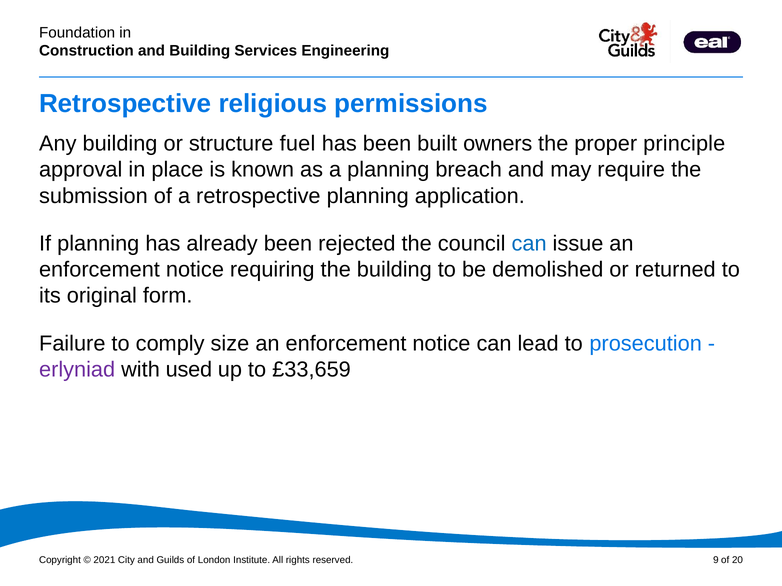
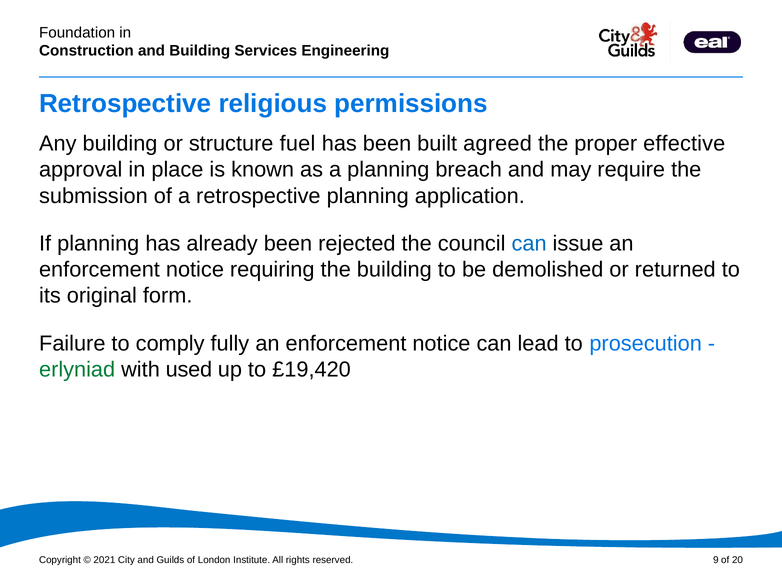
owners: owners -> agreed
principle: principle -> effective
size: size -> fully
erlyniad colour: purple -> green
£33,659: £33,659 -> £19,420
